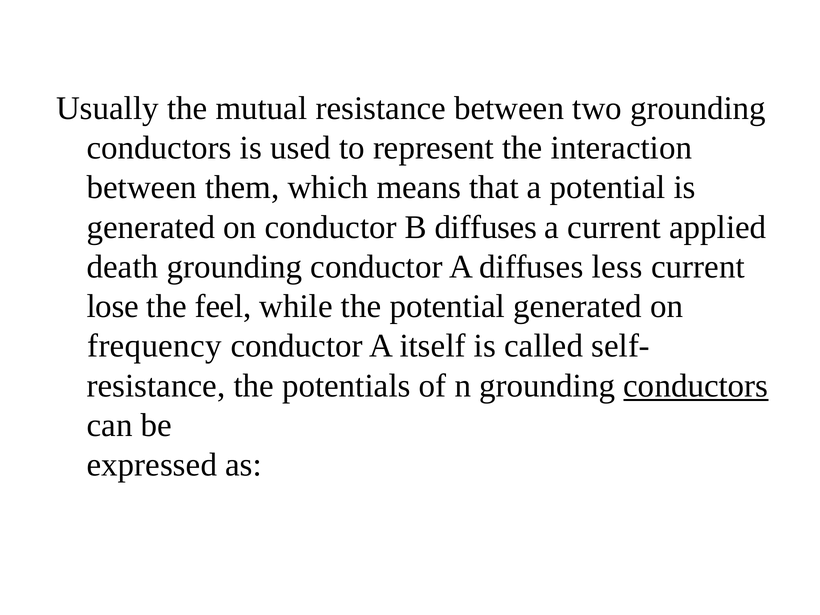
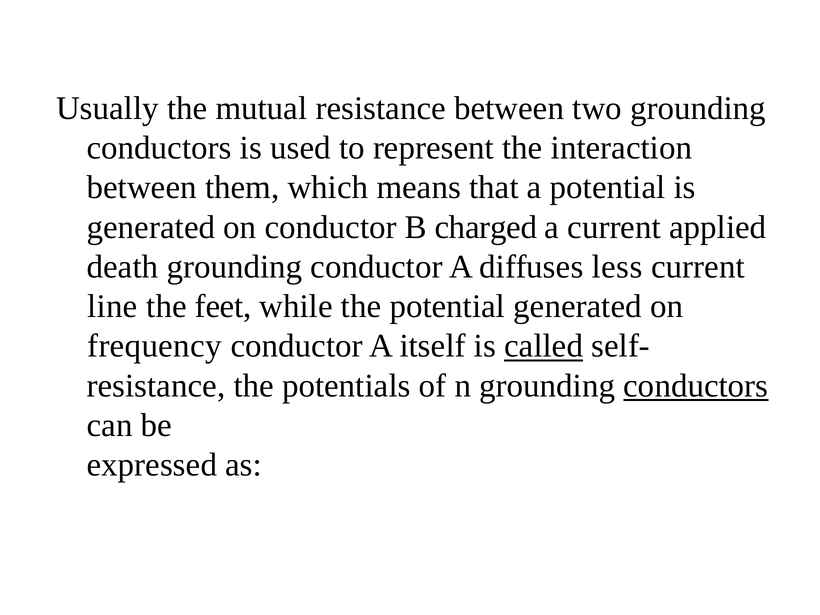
B diffuses: diffuses -> charged
lose: lose -> line
feel: feel -> feet
called underline: none -> present
